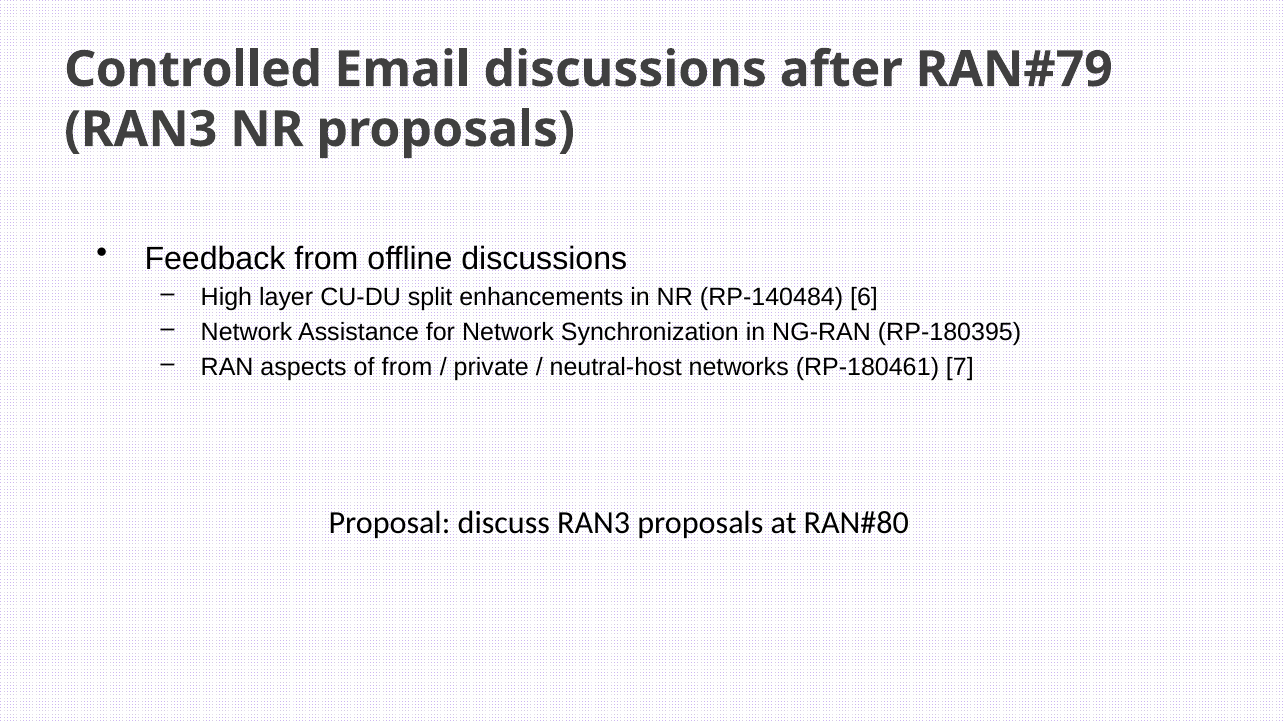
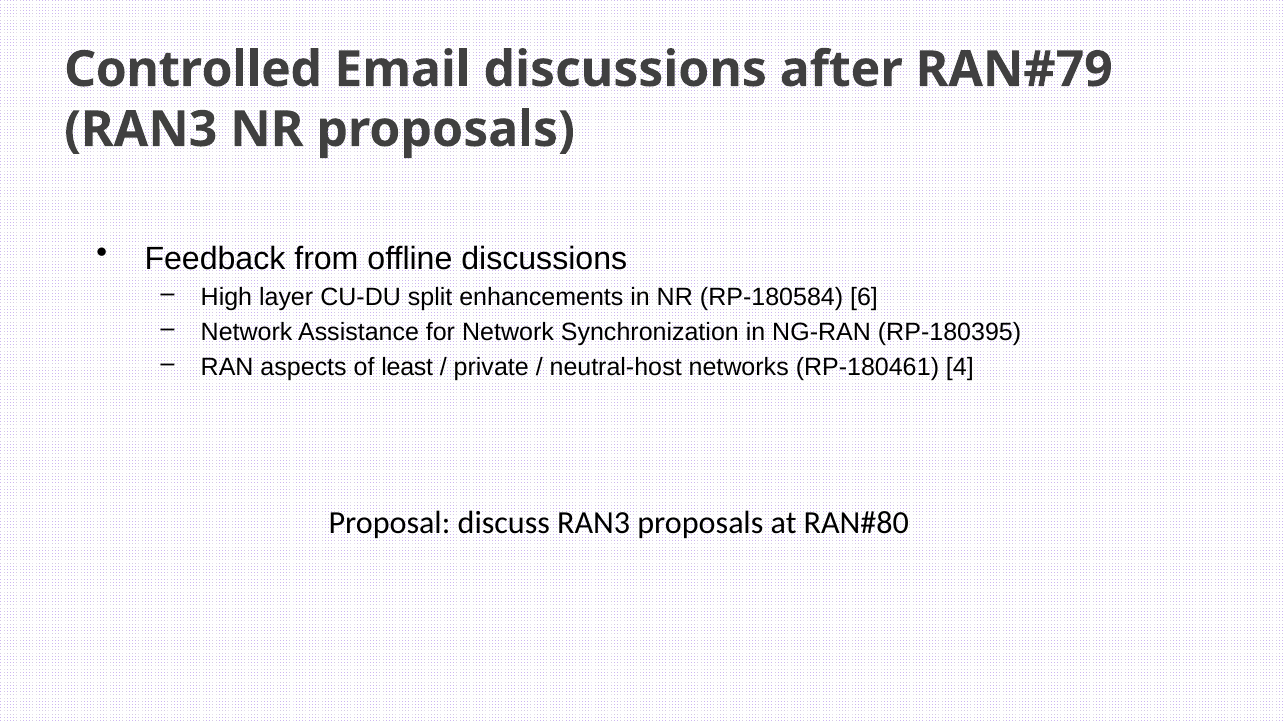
RP‑140484: RP‑140484 -> RP‑180584
of from: from -> least
7: 7 -> 4
